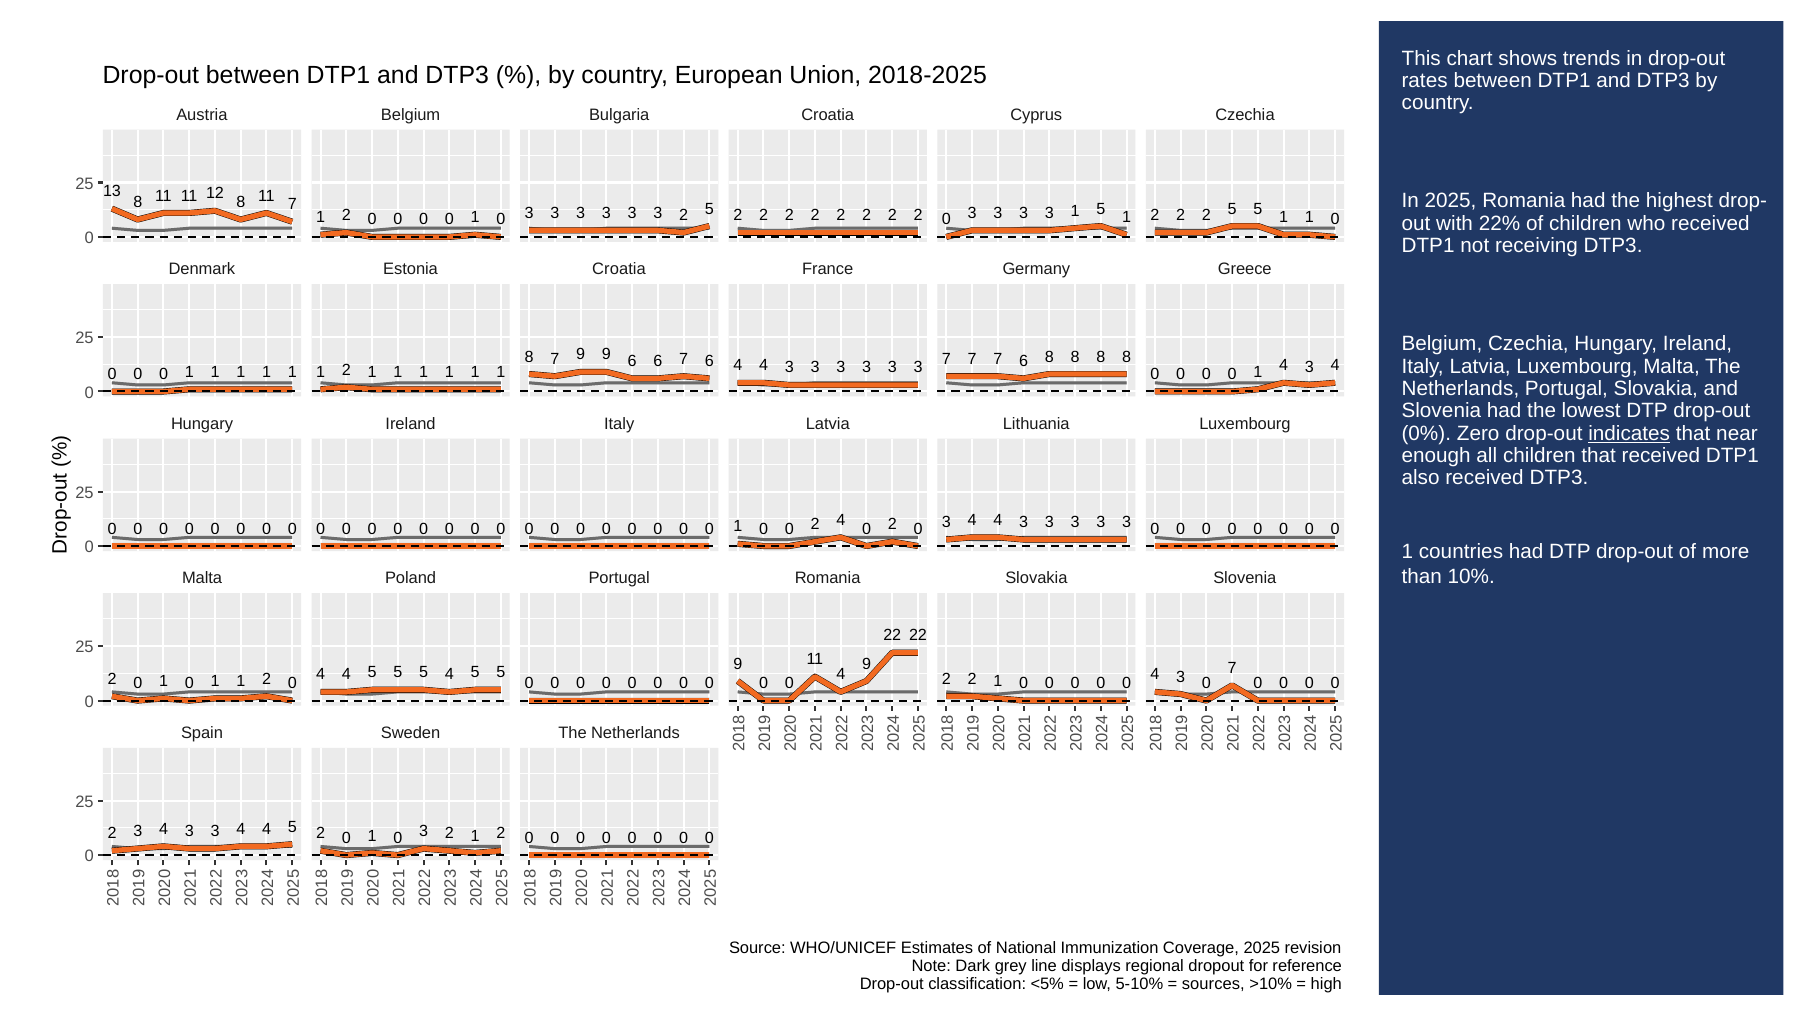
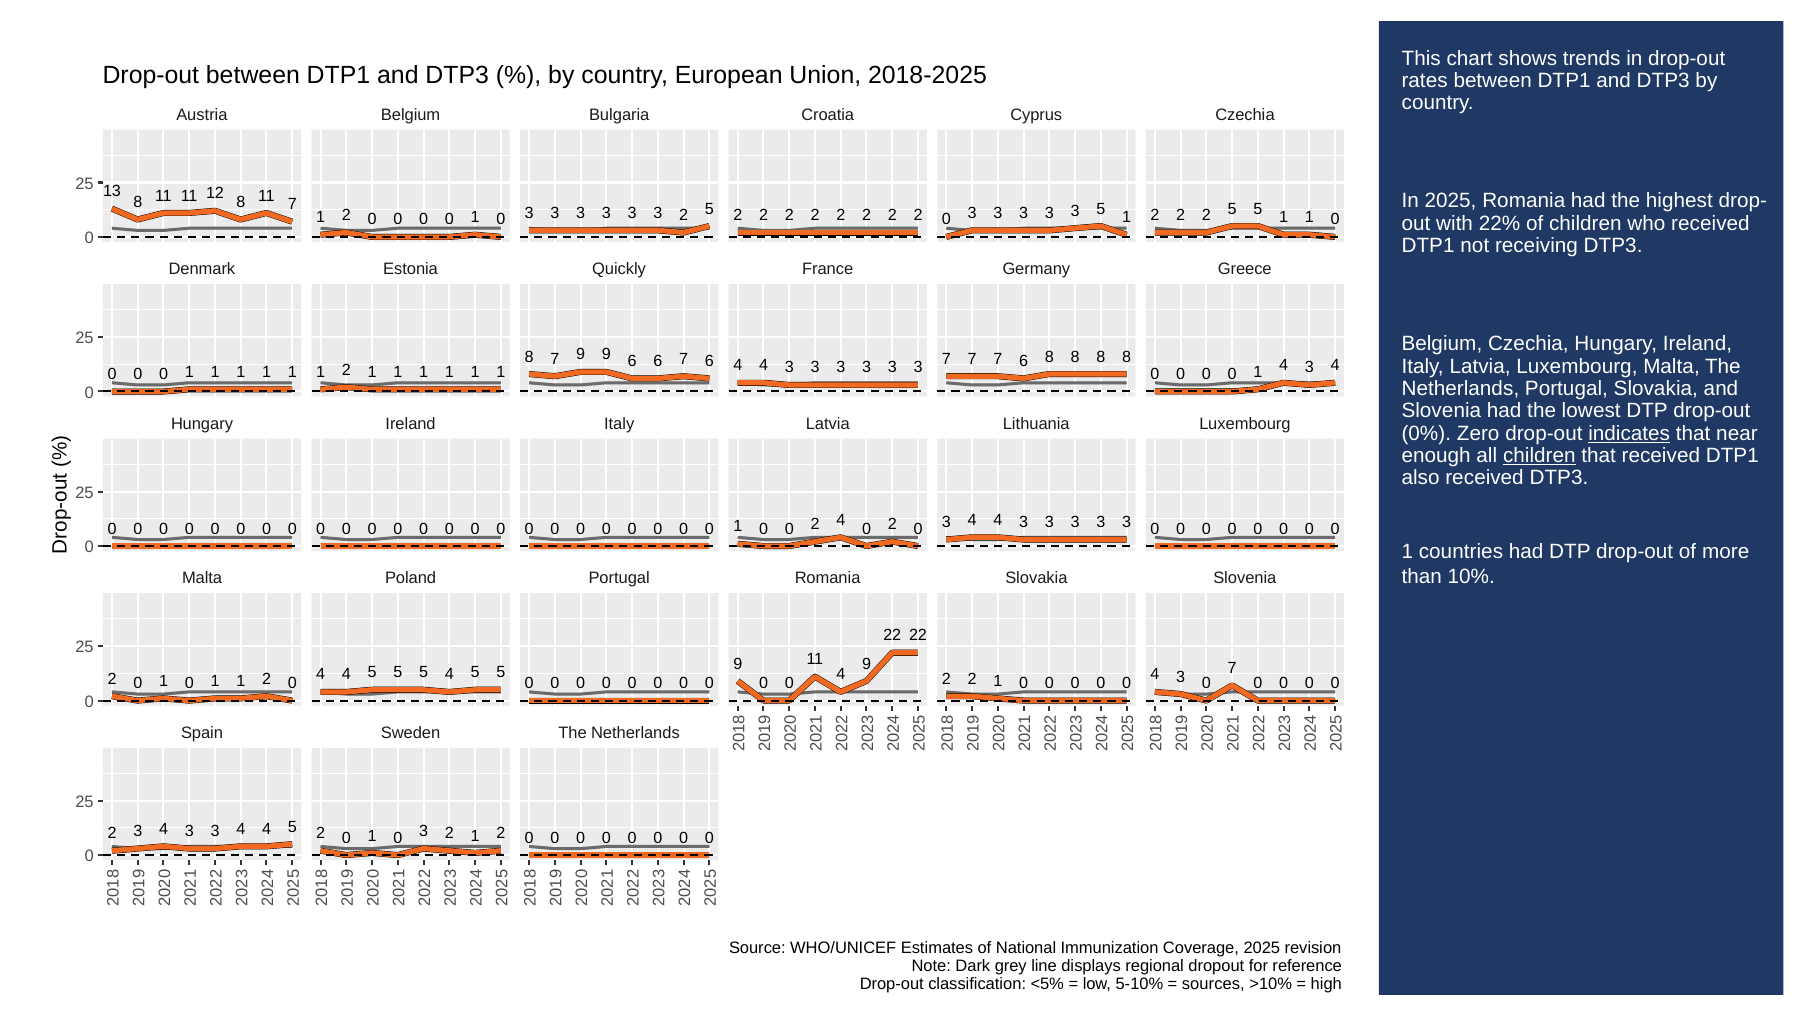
1 at (1075, 211): 1 -> 3
Estonia Croatia: Croatia -> Quickly
children at (1539, 456) underline: none -> present
